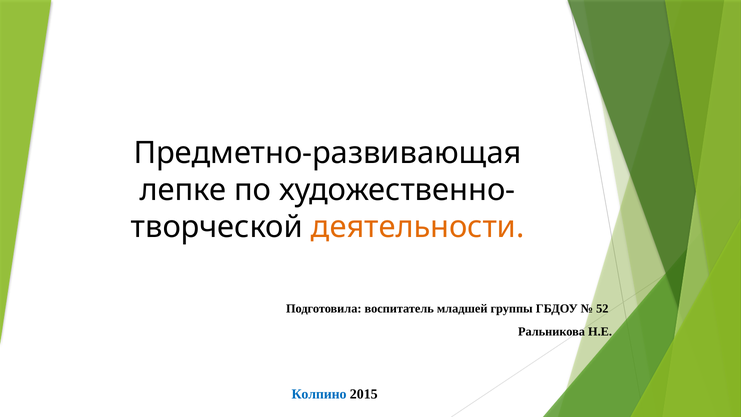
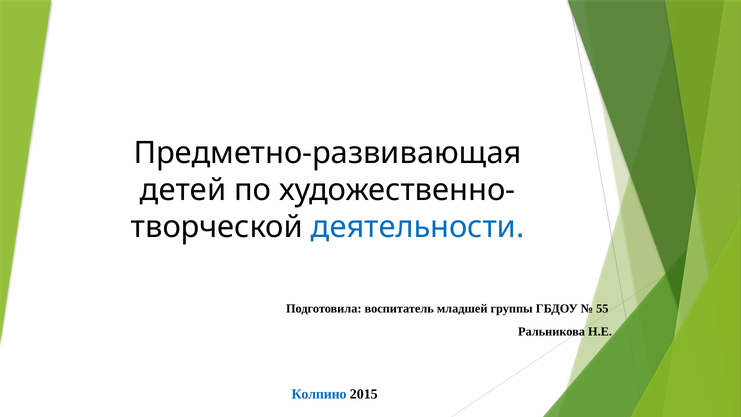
лепке: лепке -> детей
деятельности colour: orange -> blue
52: 52 -> 55
